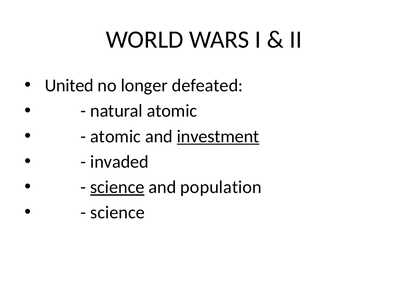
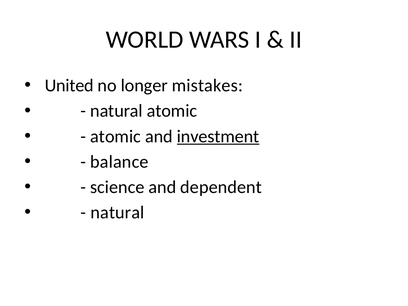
defeated: defeated -> mistakes
invaded: invaded -> balance
science at (117, 187) underline: present -> none
population: population -> dependent
science at (118, 213): science -> natural
